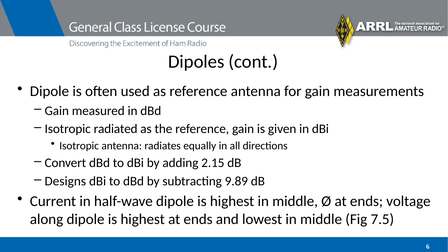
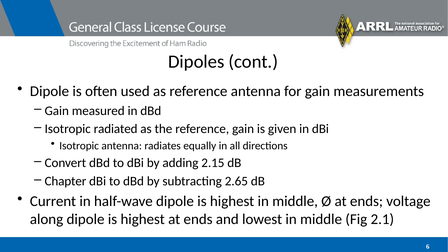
Designs: Designs -> Chapter
9.89: 9.89 -> 2.65
7.5: 7.5 -> 2.1
